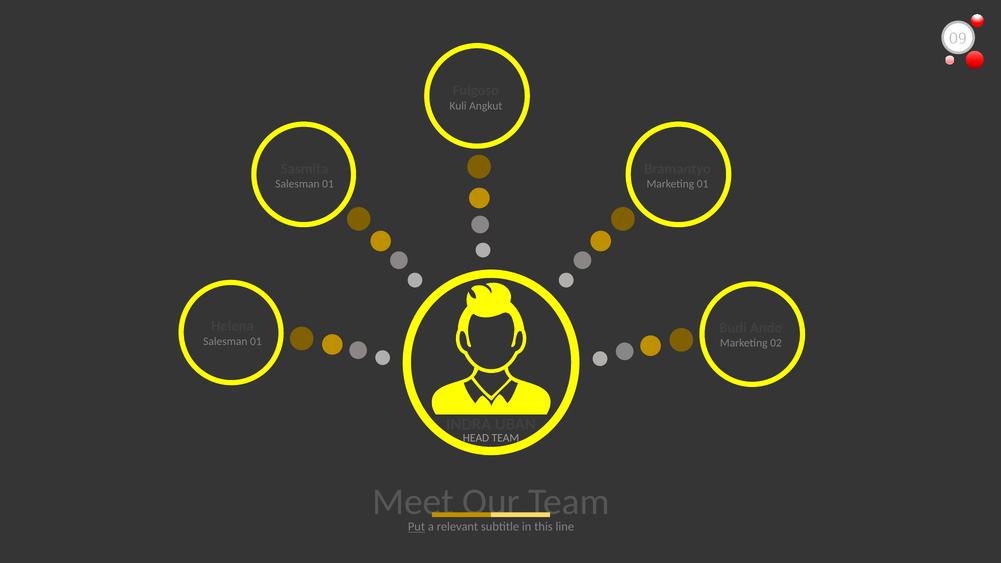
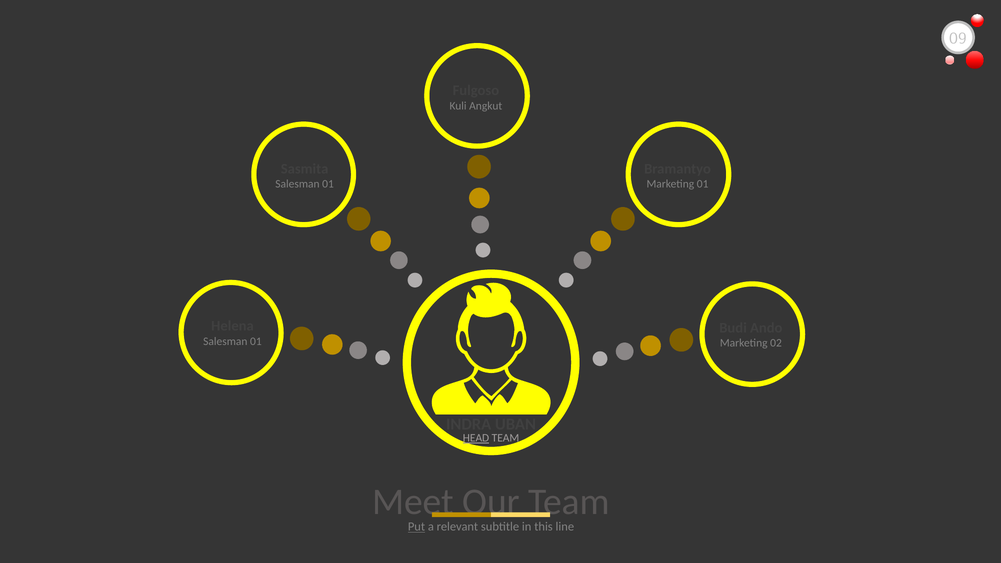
HEAD underline: none -> present
